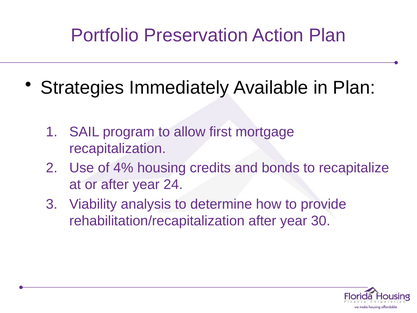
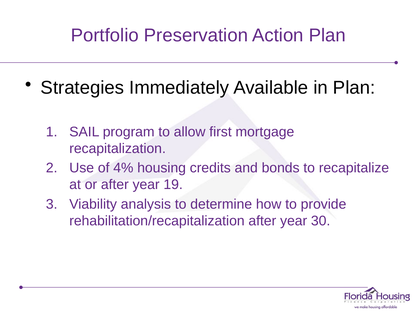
24: 24 -> 19
